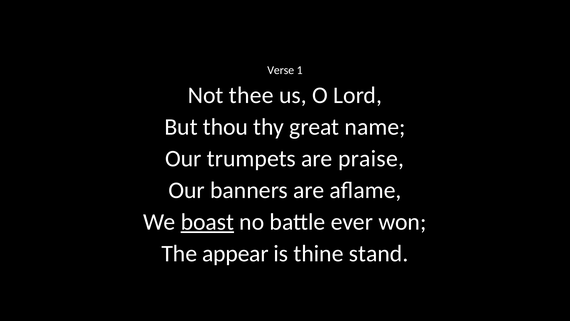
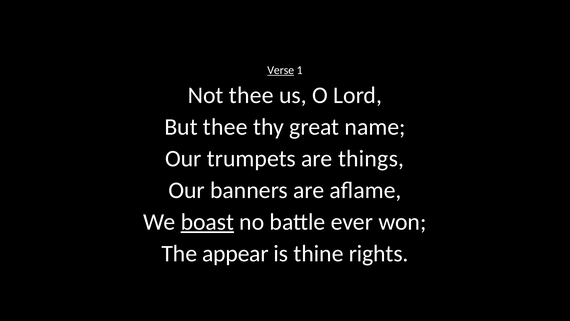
Verse underline: none -> present
But thou: thou -> thee
praise: praise -> things
stand: stand -> rights
